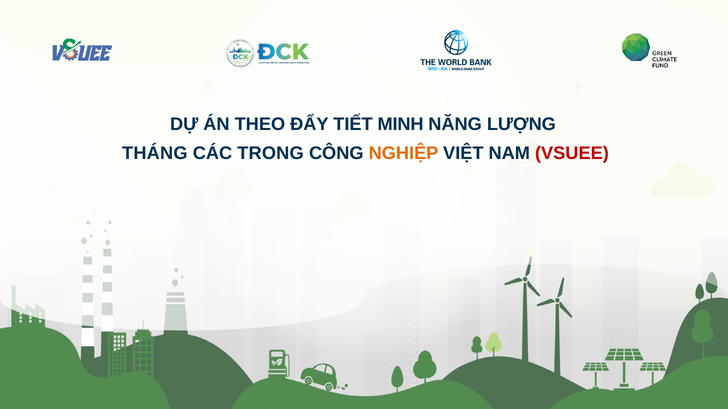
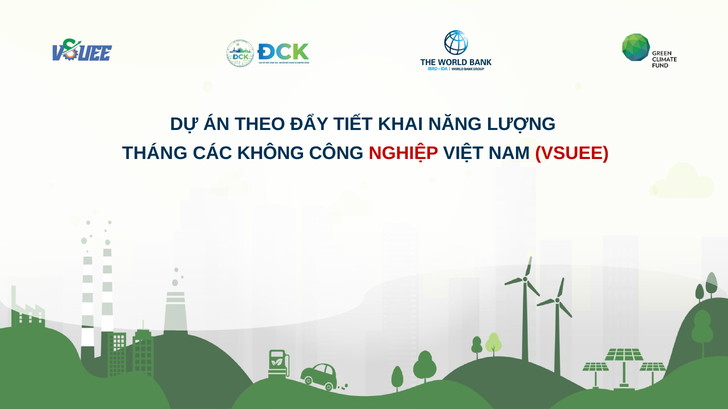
MINH: MINH -> KHAI
TRONG: TRONG -> KHÔNG
NGHIỆP colour: orange -> red
